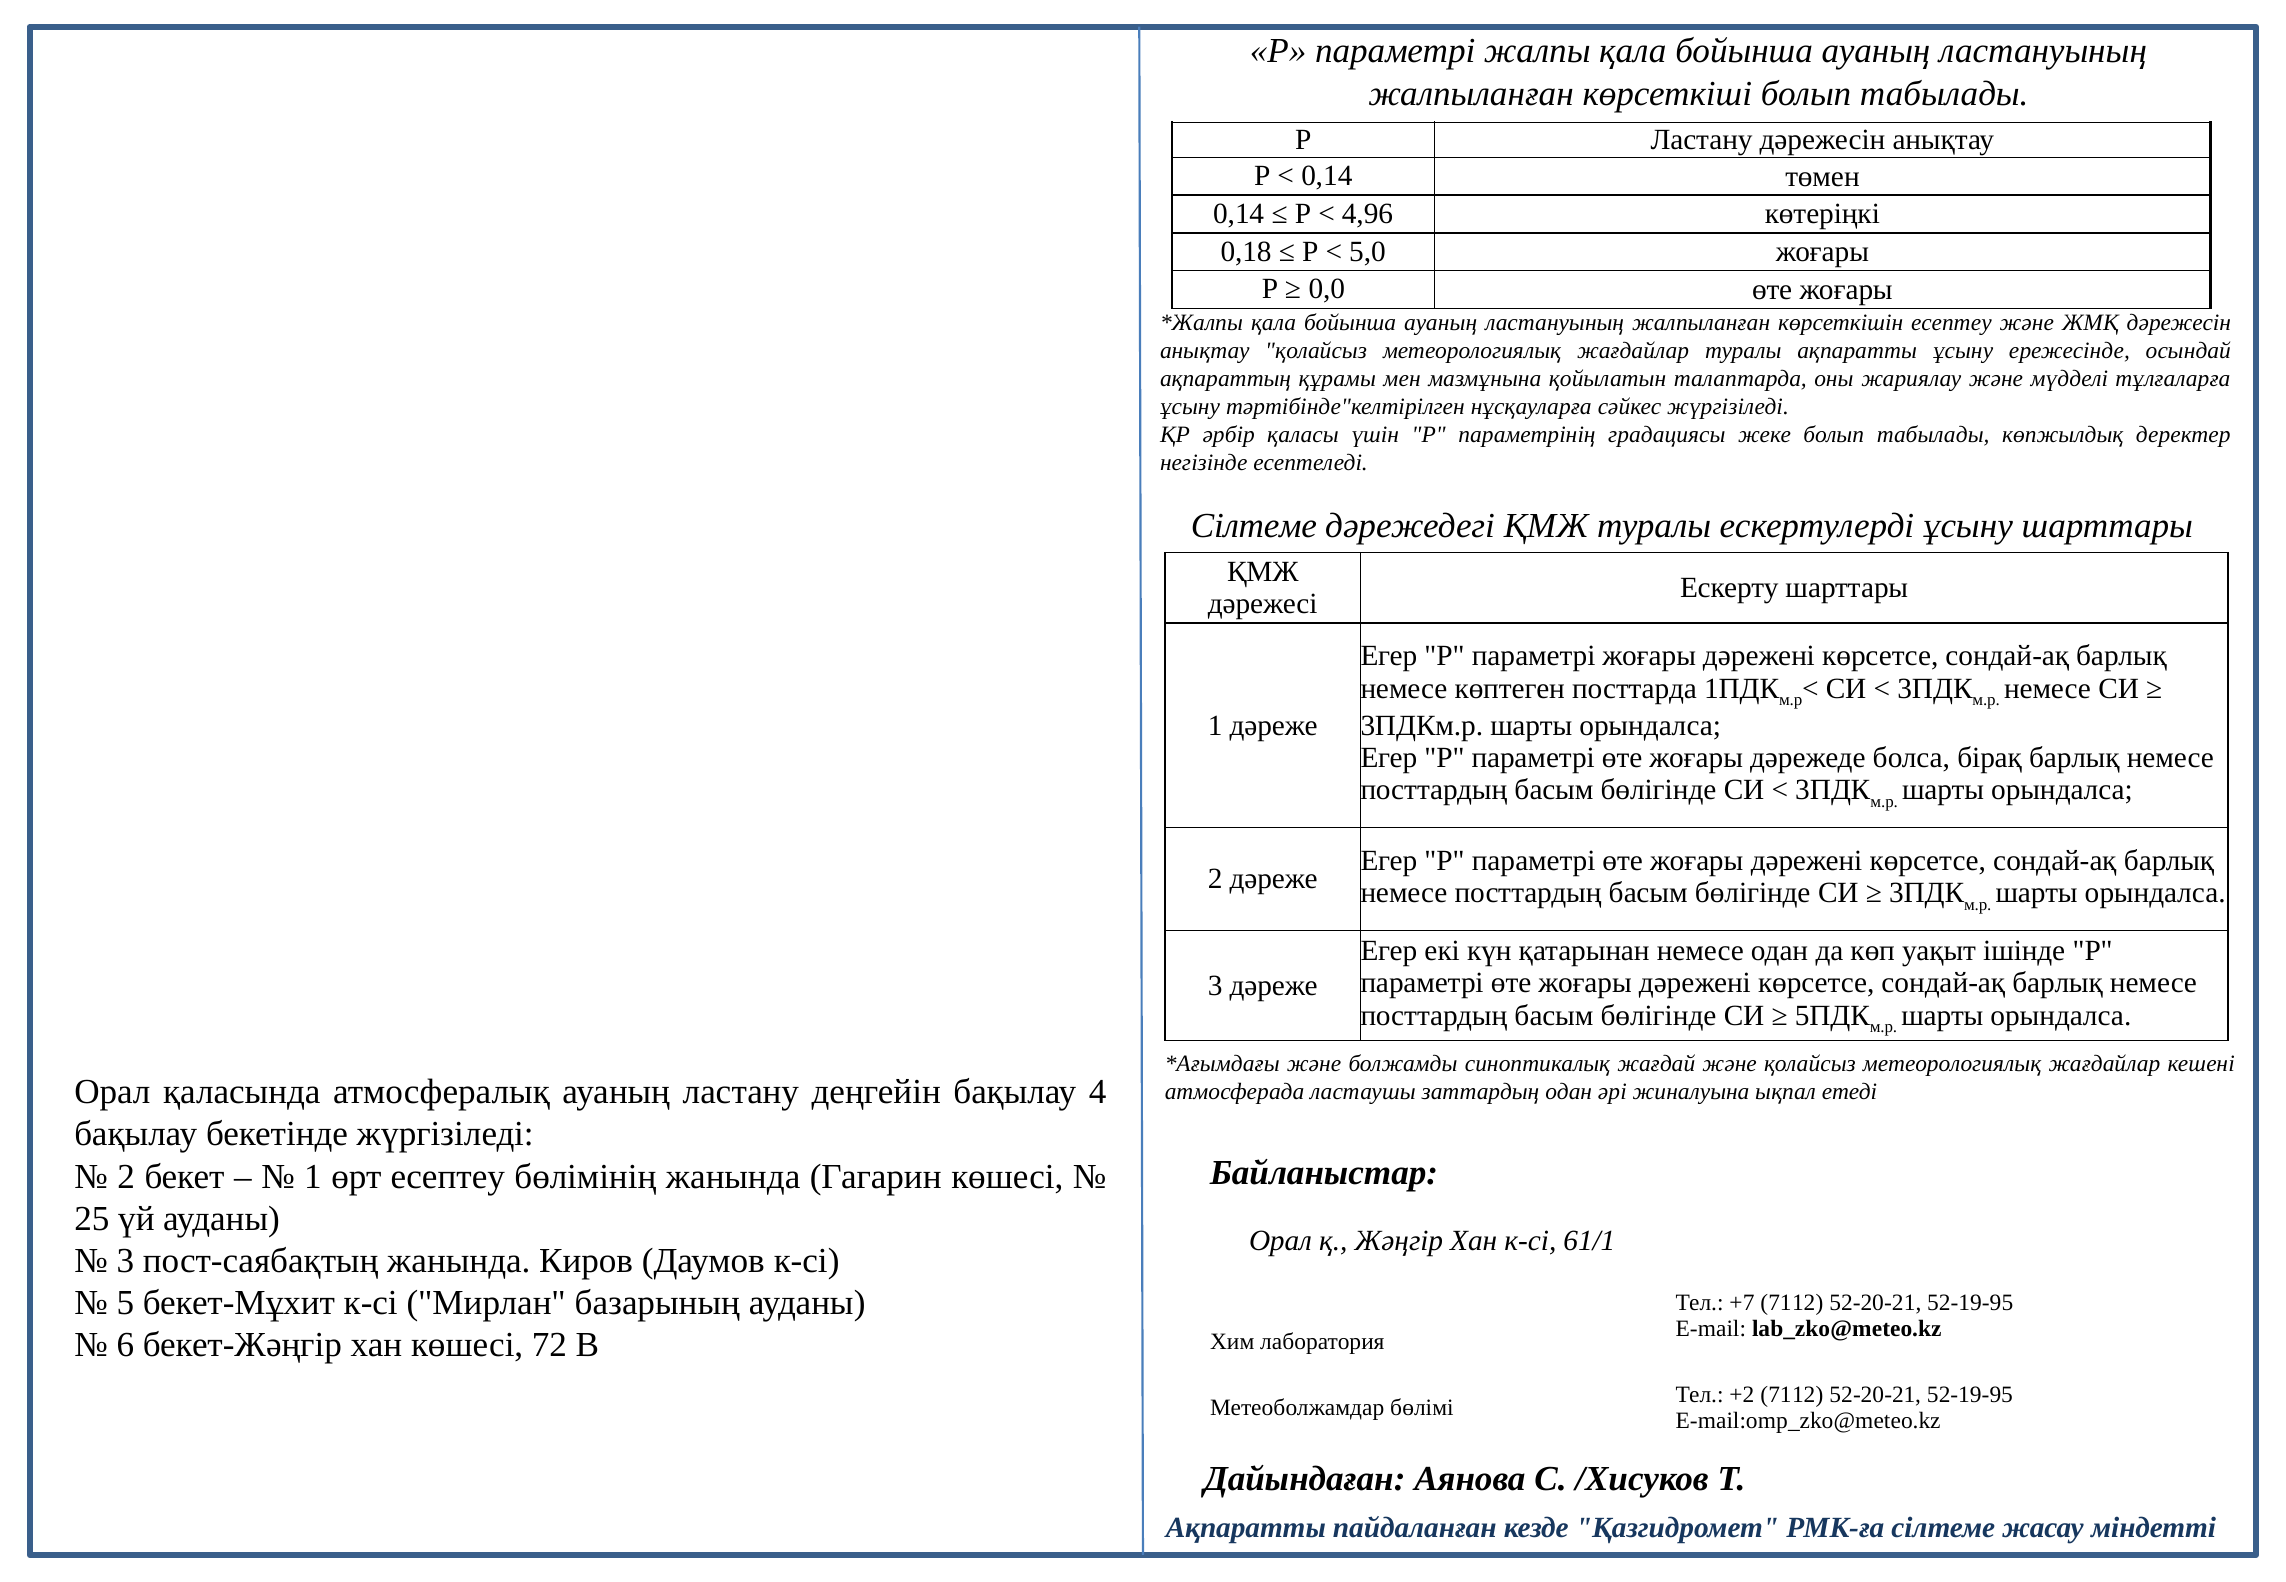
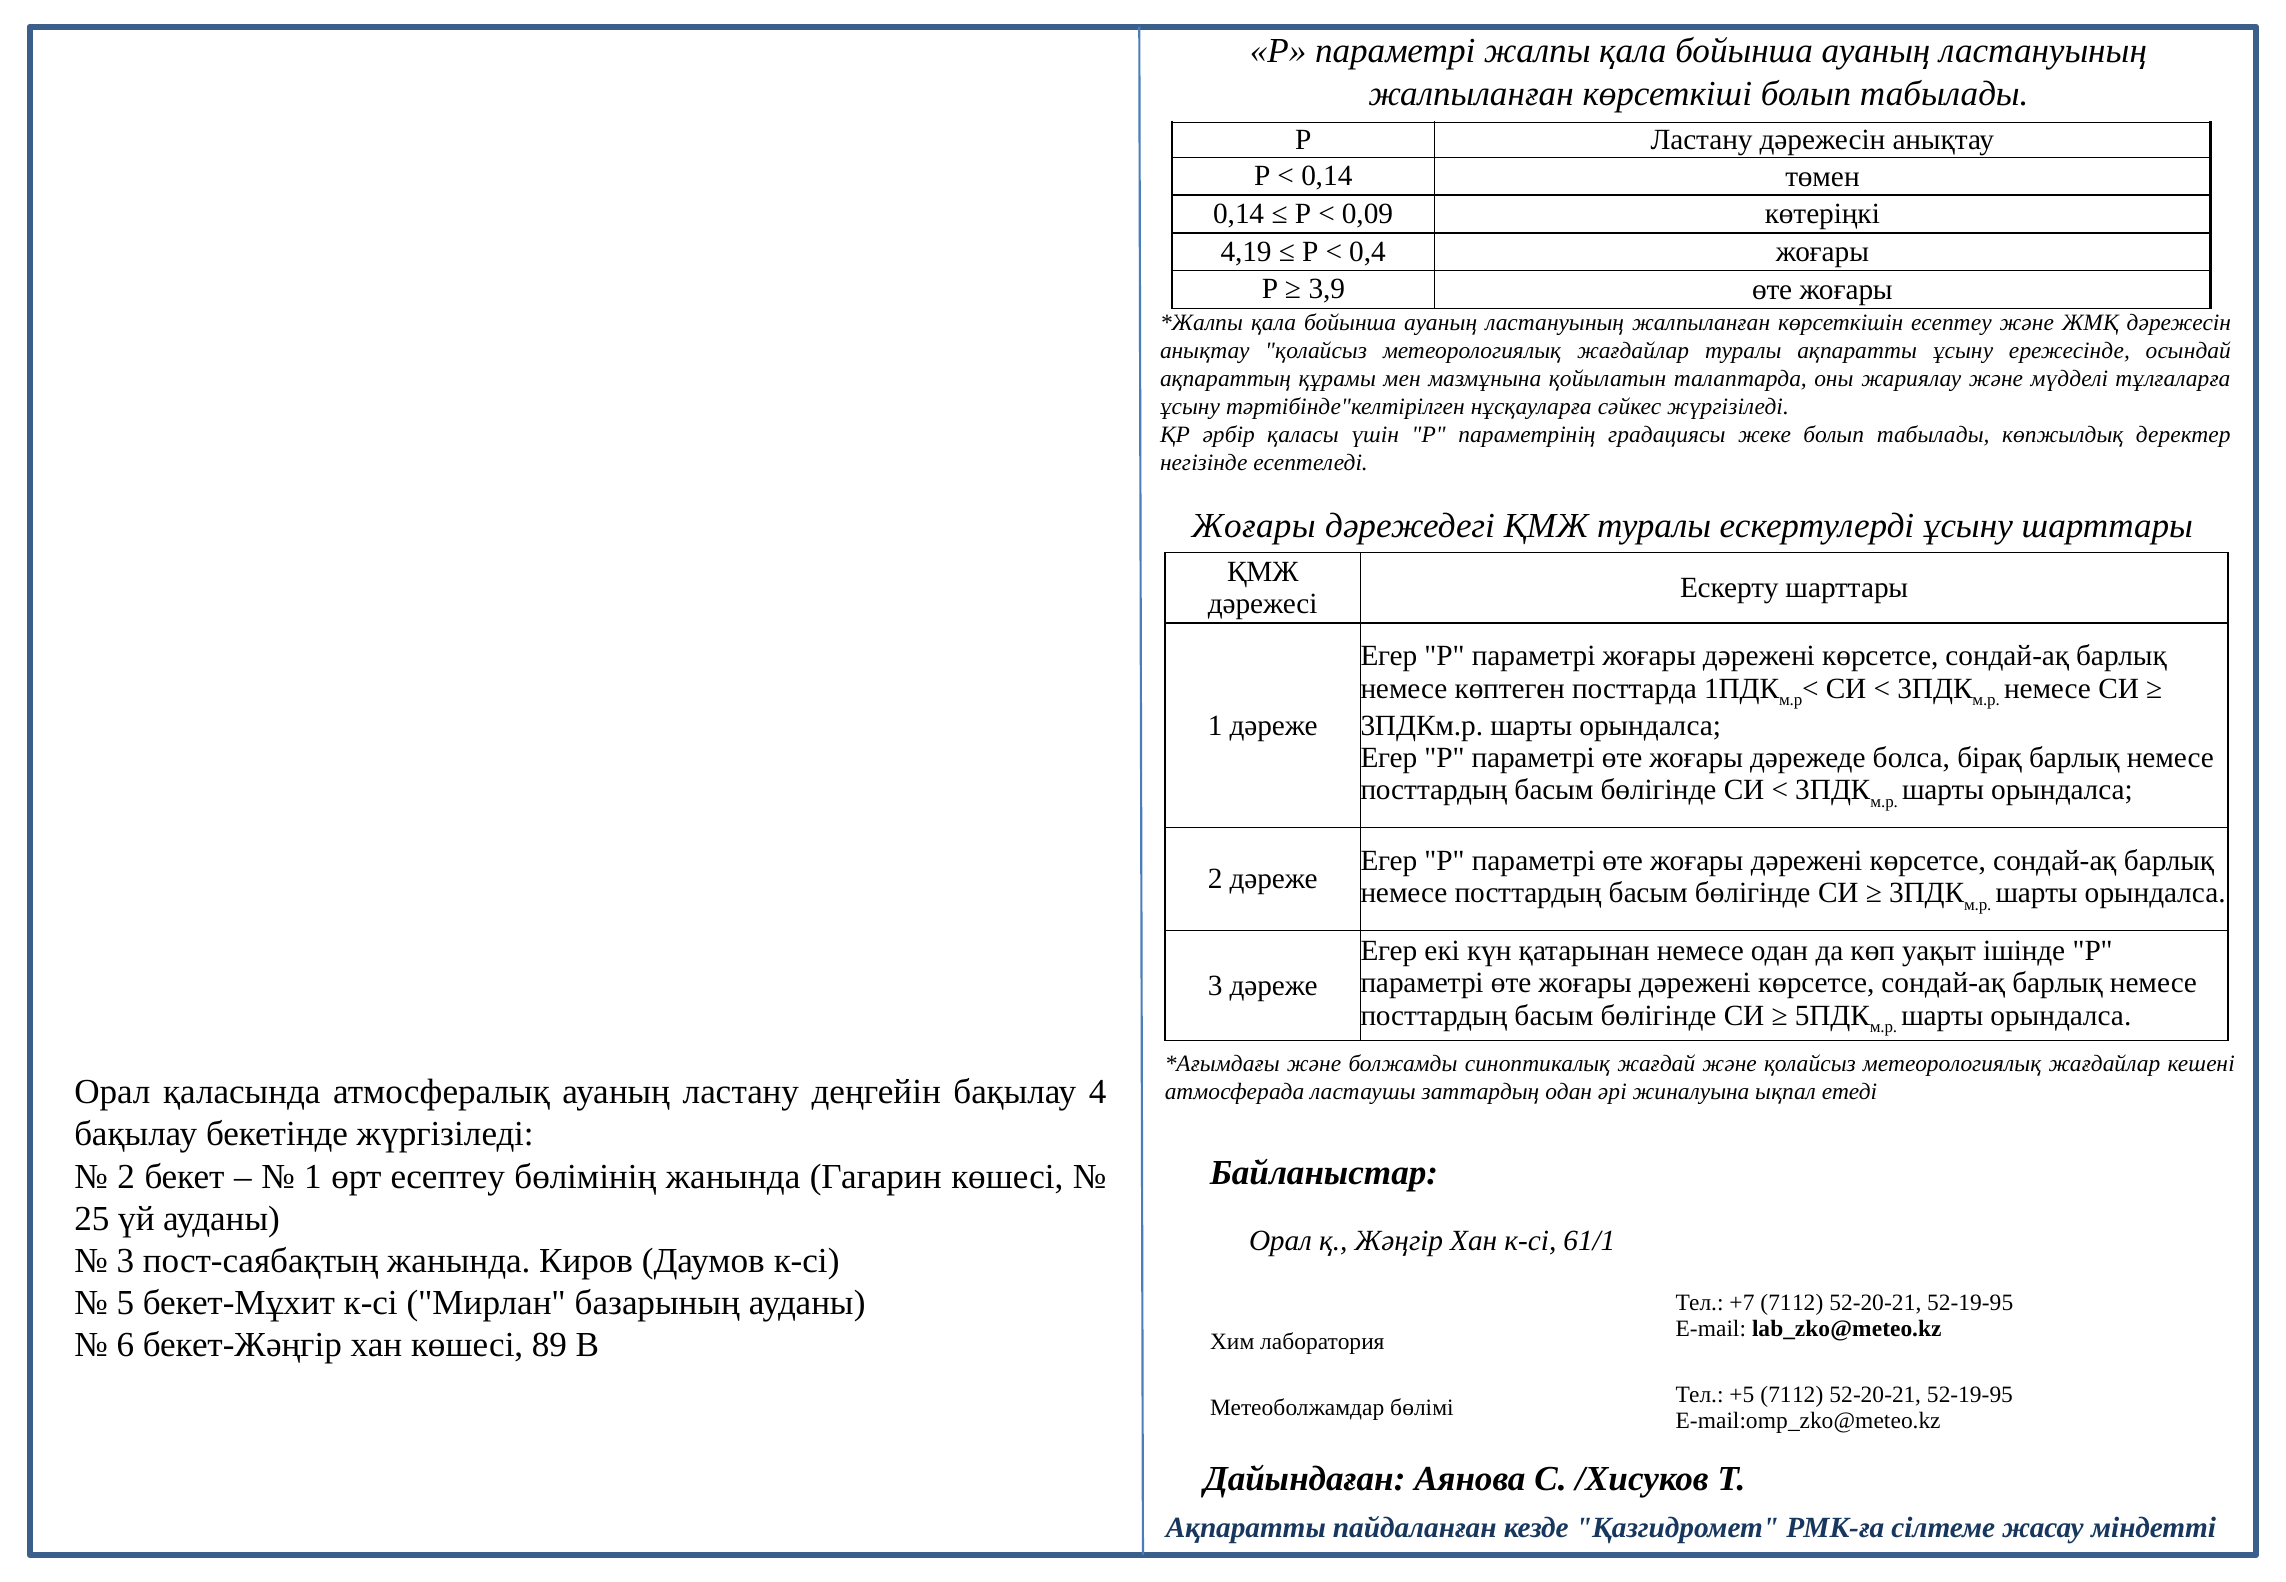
4,96: 4,96 -> 0,09
0,18: 0,18 -> 4,19
5,0: 5,0 -> 0,4
0,0: 0,0 -> 3,9
Сілтеме at (1254, 526): Сілтеме -> Жоғары
72: 72 -> 89
+2: +2 -> +5
